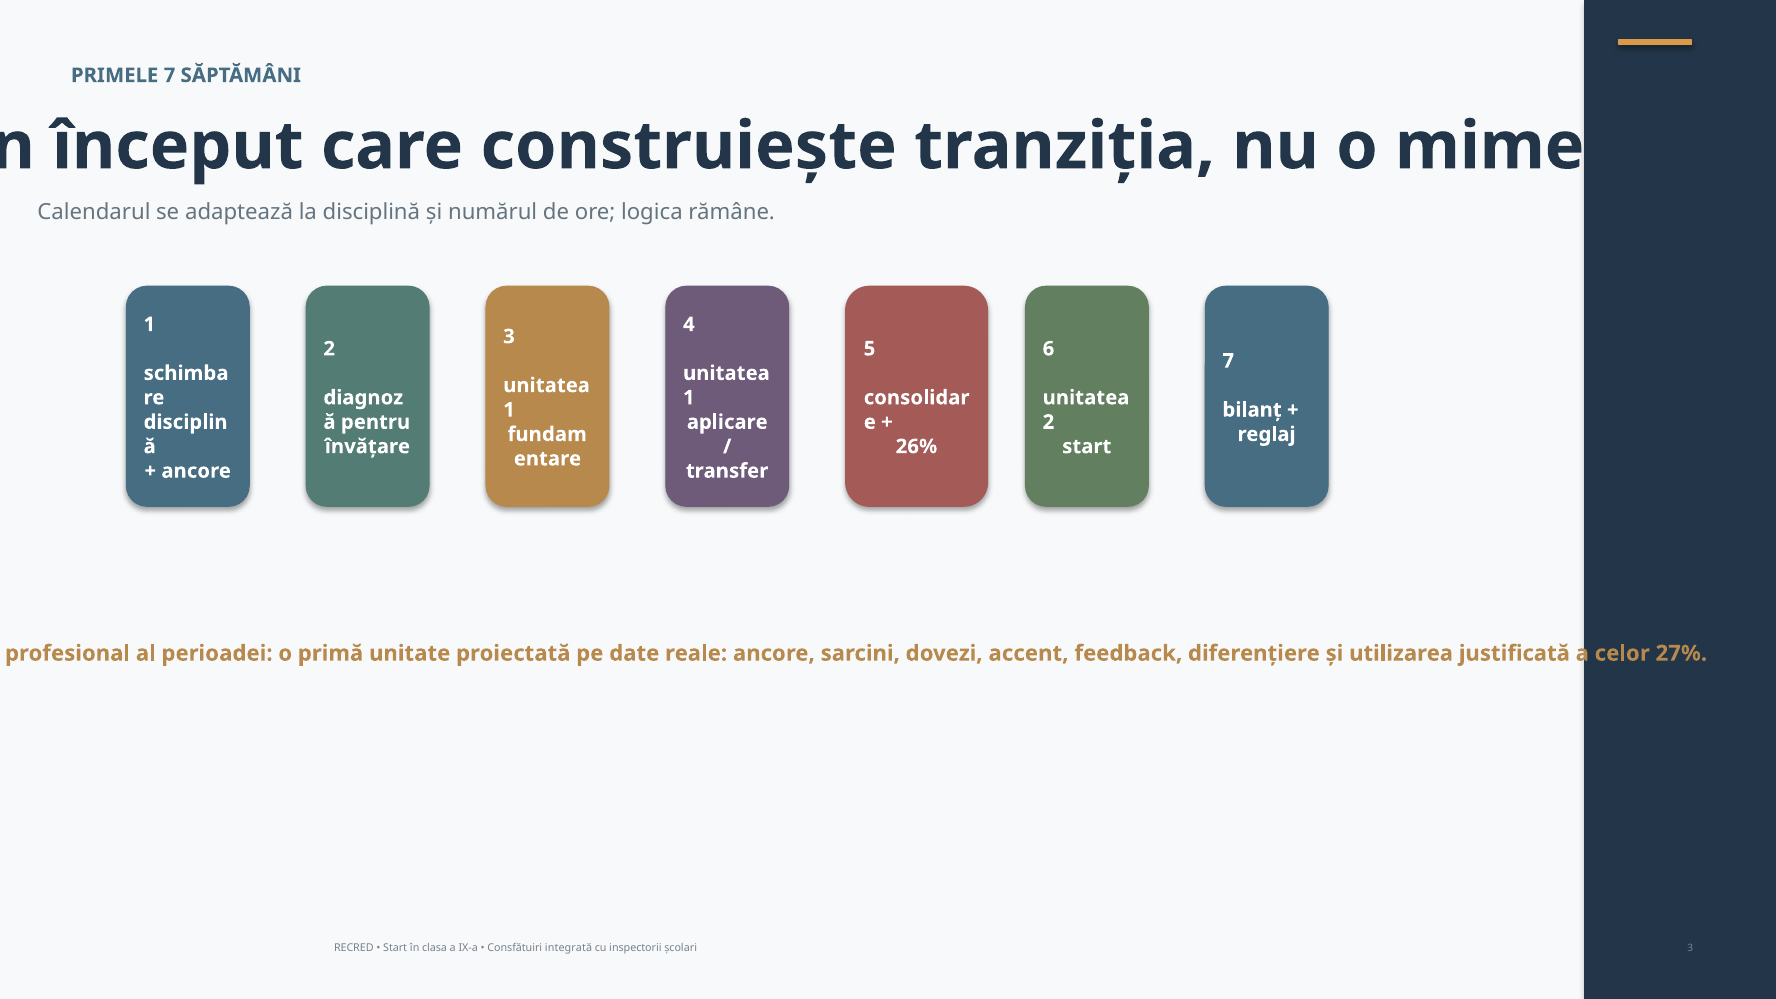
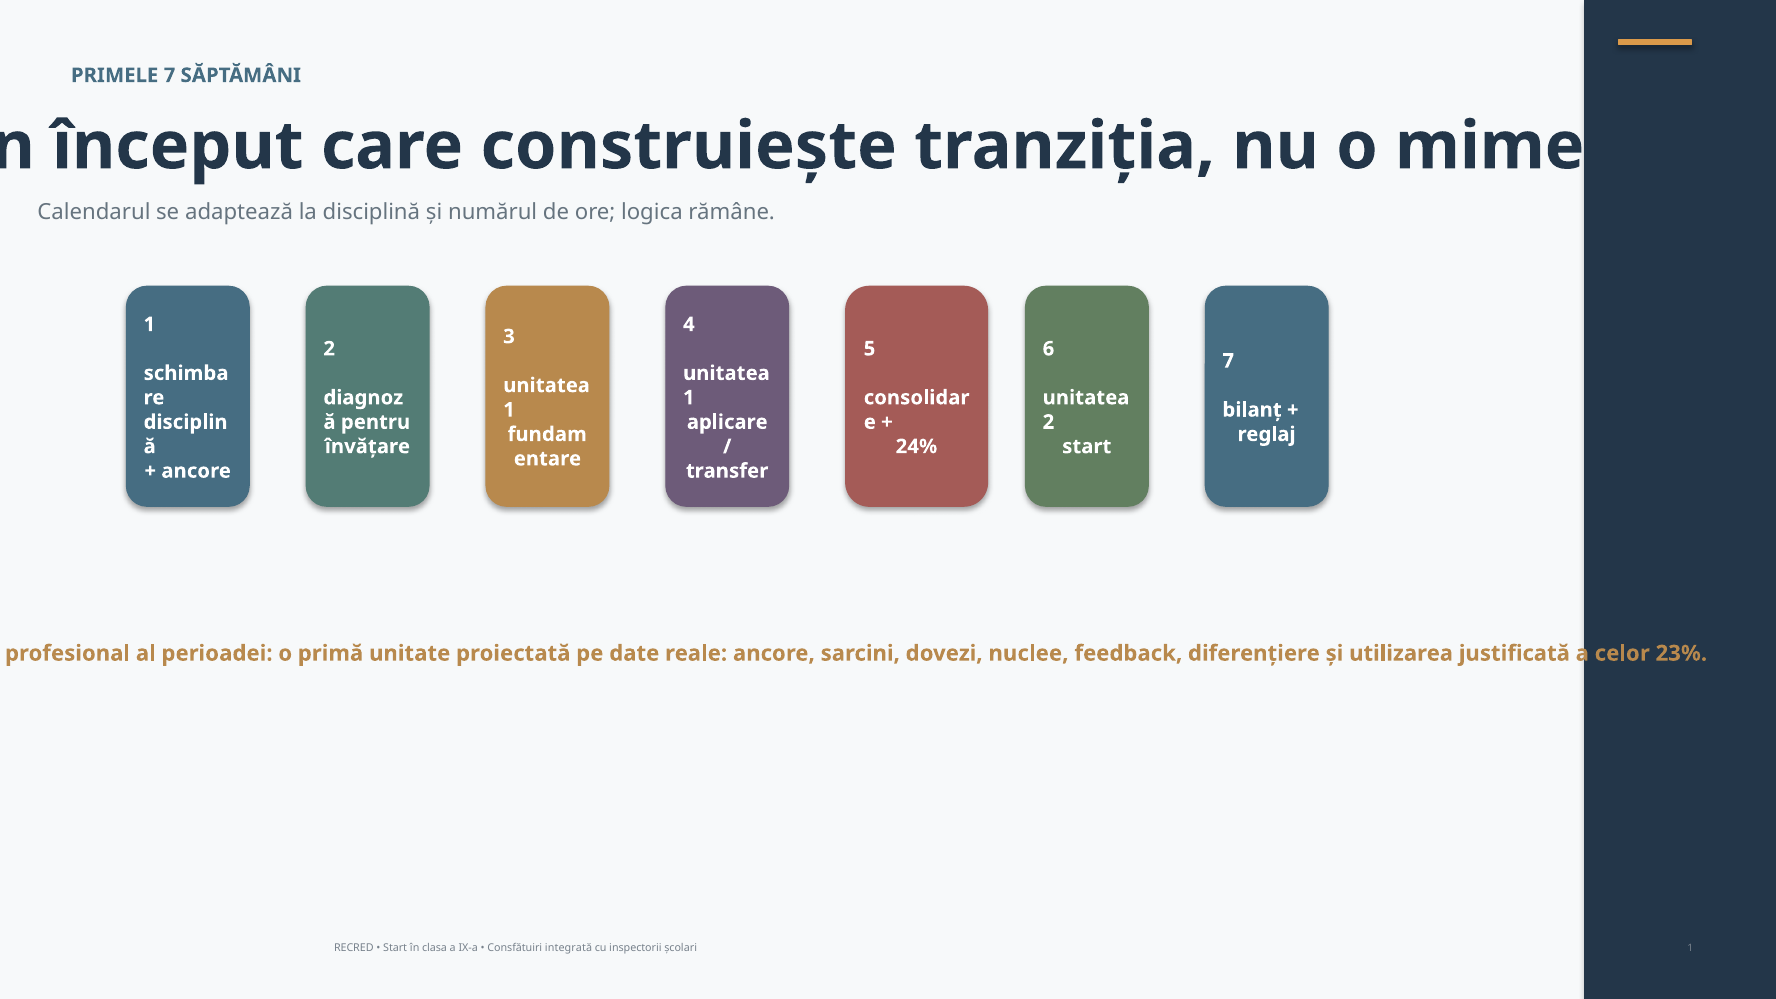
26%: 26% -> 24%
accent: accent -> nuclee
27%: 27% -> 23%
școlari 3: 3 -> 1
